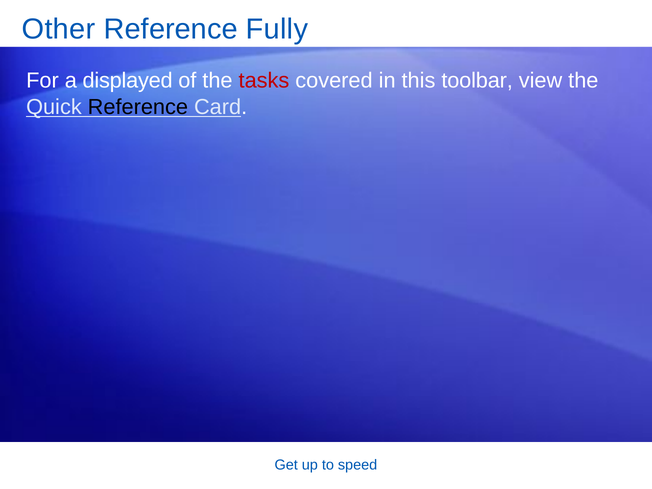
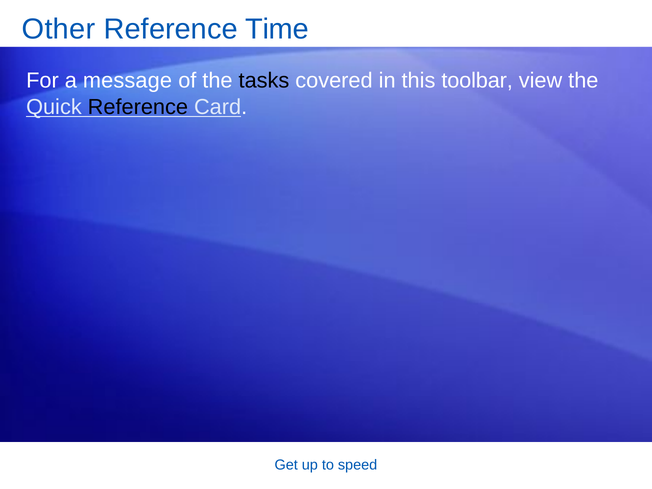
Fully: Fully -> Time
displayed: displayed -> message
tasks colour: red -> black
